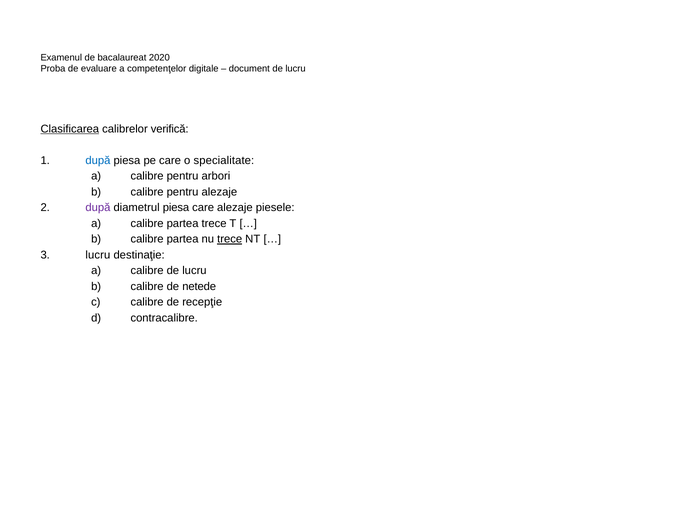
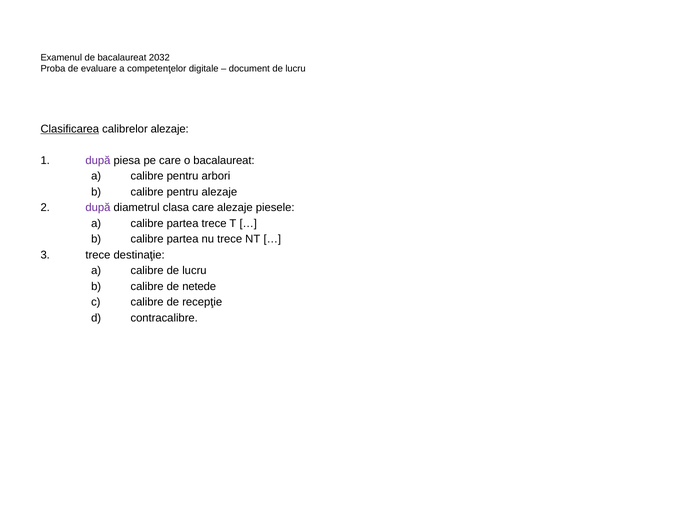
2020: 2020 -> 2032
calibrelor verifică: verifică -> alezaje
după at (98, 161) colour: blue -> purple
o specialitate: specialitate -> bacalaureat
diametrul piesa: piesa -> clasa
trece at (230, 239) underline: present -> none
lucru at (98, 255): lucru -> trece
